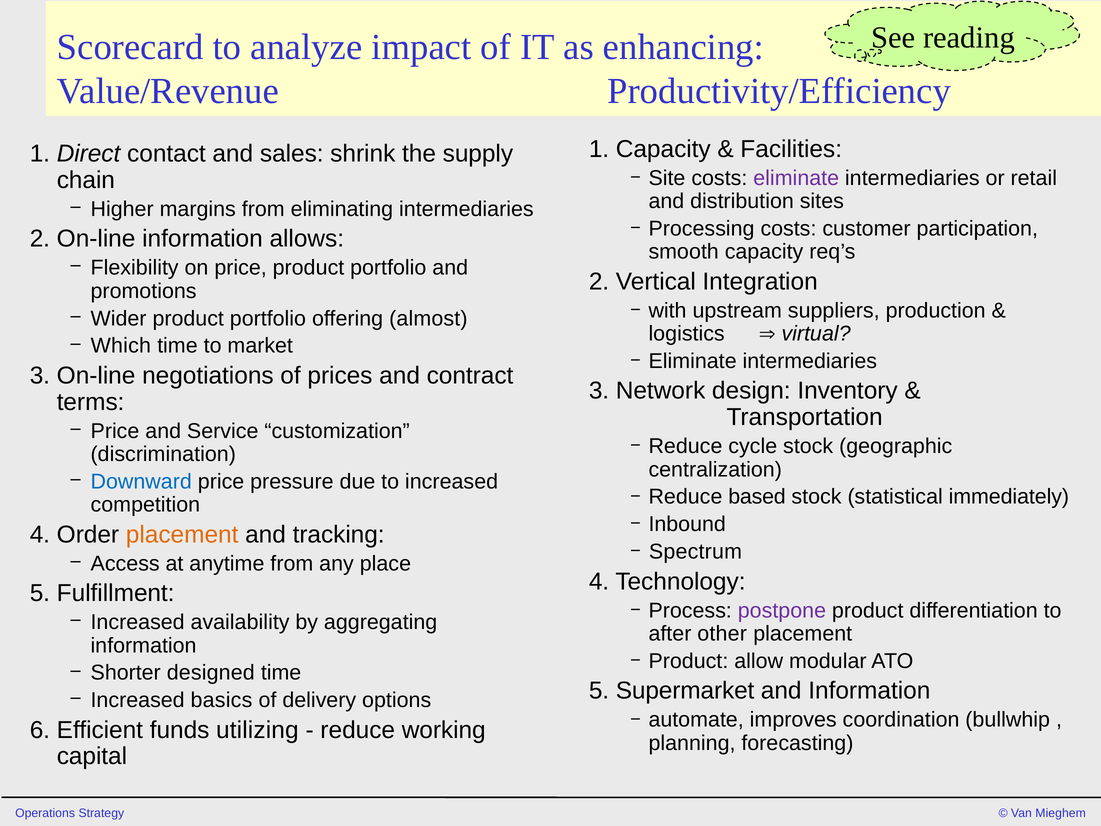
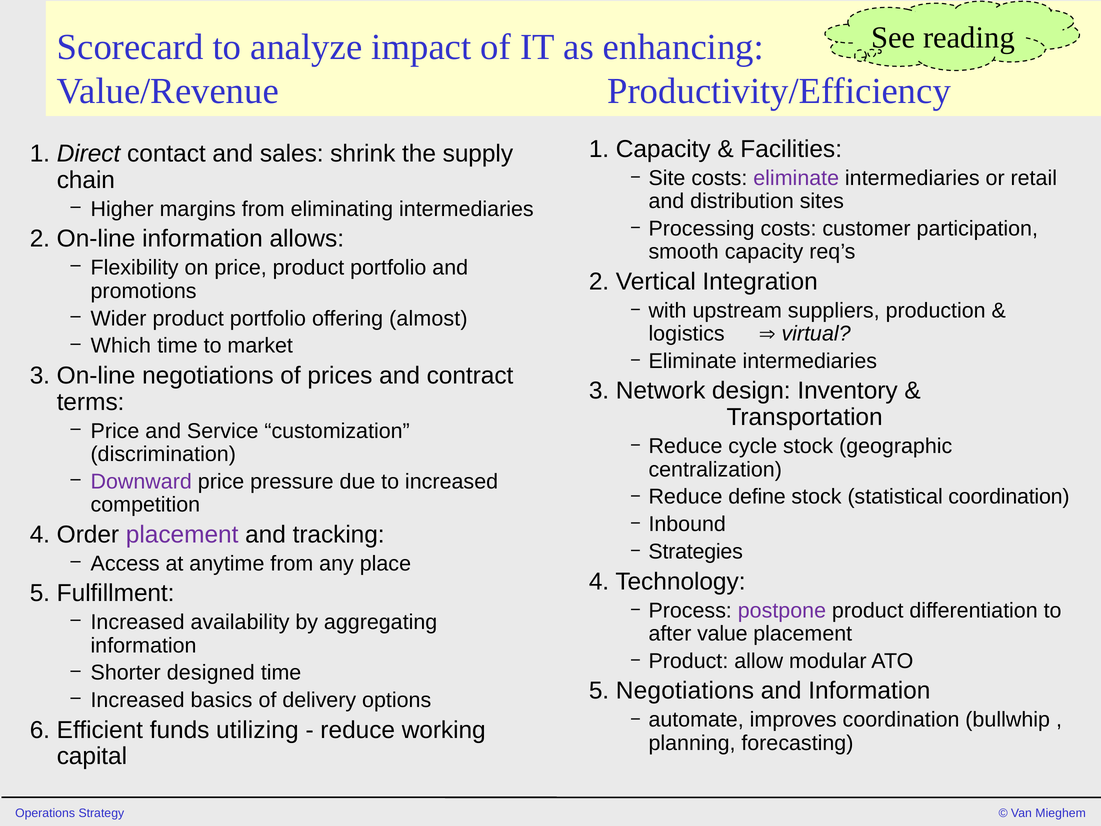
Downward colour: blue -> purple
based: based -> define
statistical immediately: immediately -> coordination
placement at (182, 534) colour: orange -> purple
Spectrum: Spectrum -> Strategies
other: other -> value
5 Supermarket: Supermarket -> Negotiations
